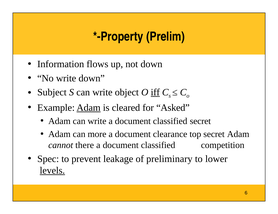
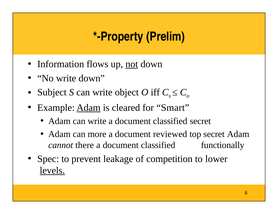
not underline: none -> present
iff underline: present -> none
Asked: Asked -> Smart
clearance: clearance -> reviewed
competition: competition -> functionally
preliminary: preliminary -> competition
